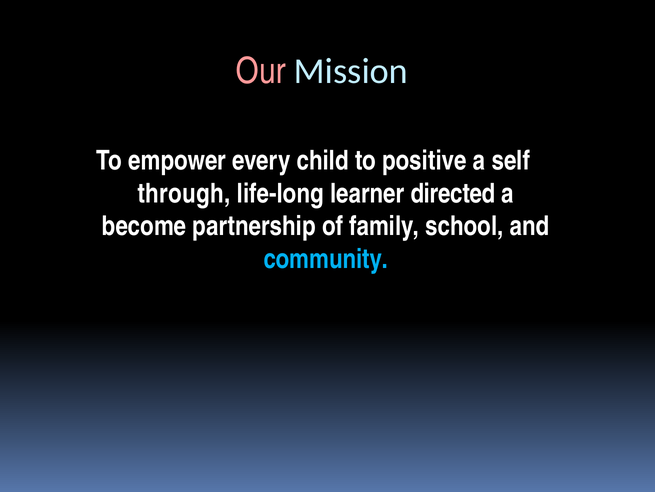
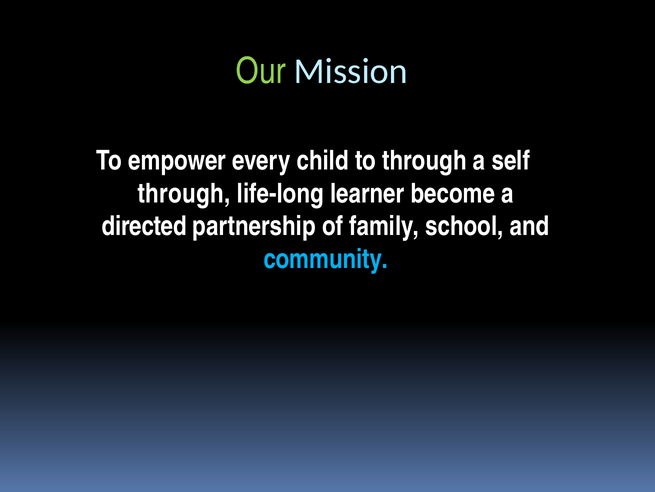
Our colour: pink -> light green
to positive: positive -> through
directed: directed -> become
become: become -> directed
